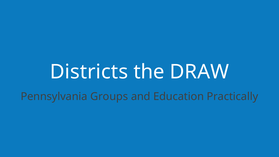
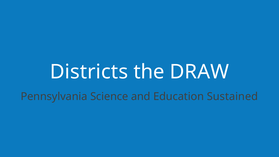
Groups: Groups -> Science
Practically: Practically -> Sustained
